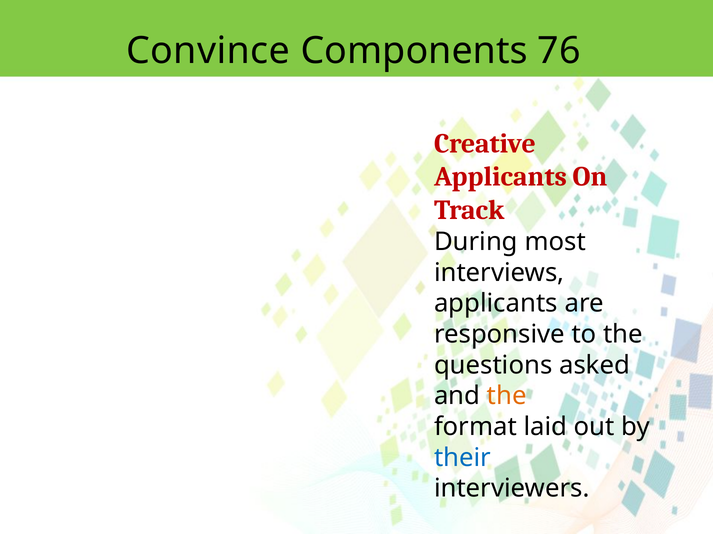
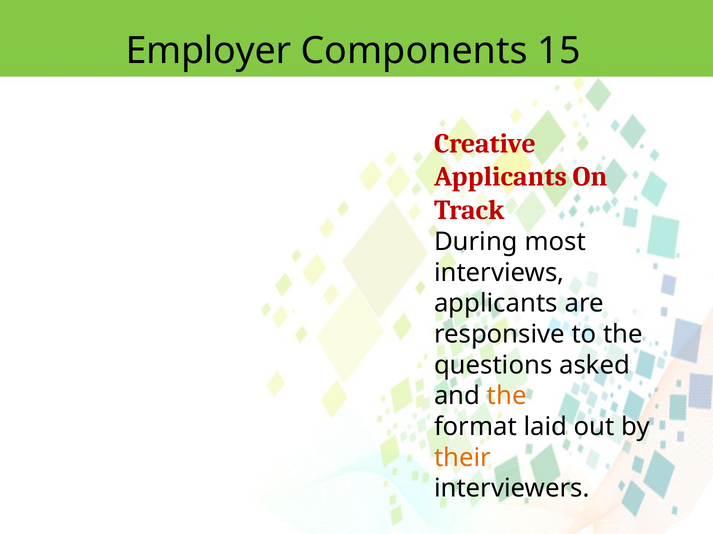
Convince: Convince -> Employer
76: 76 -> 15
their colour: blue -> orange
